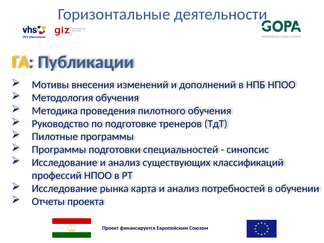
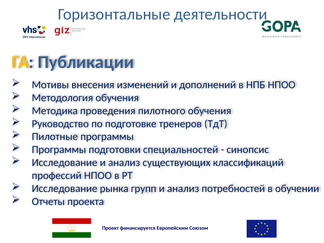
карта: карта -> групп
